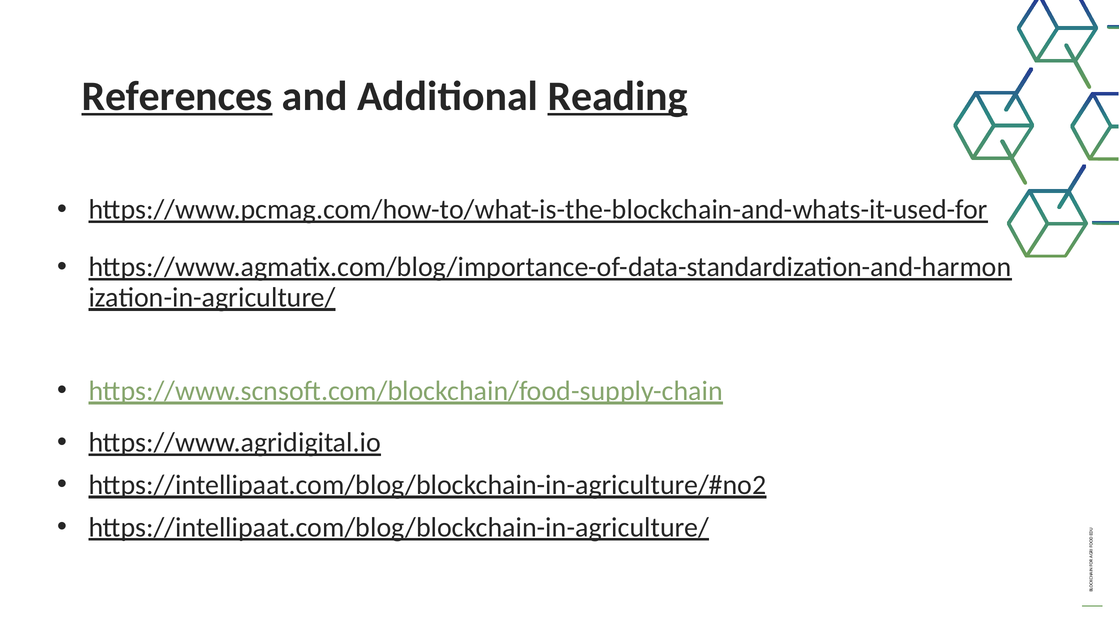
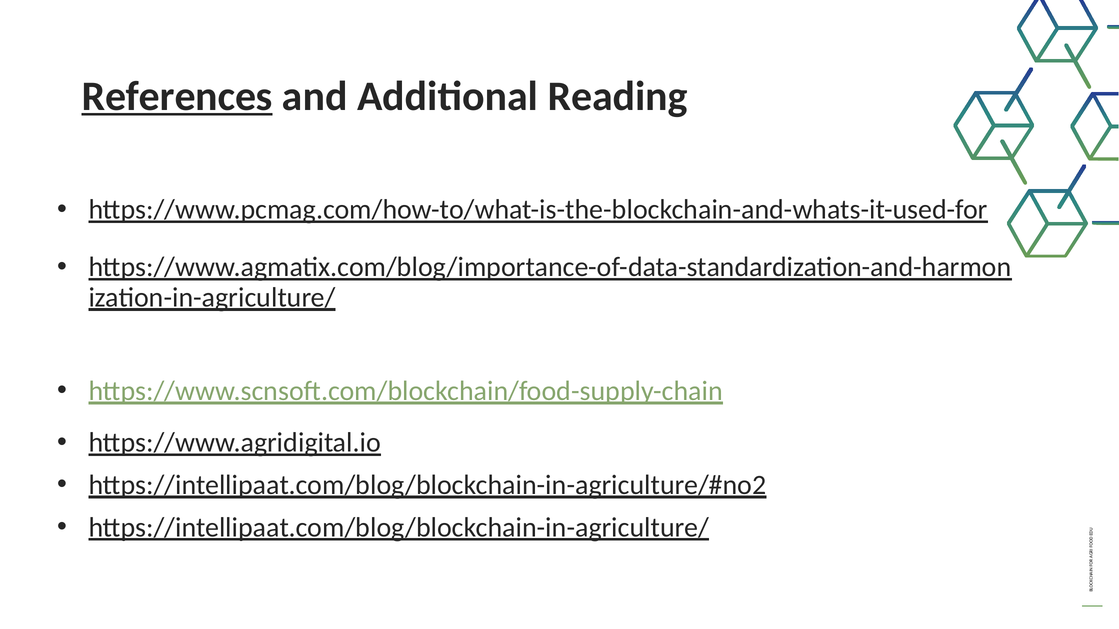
Reading underline: present -> none
